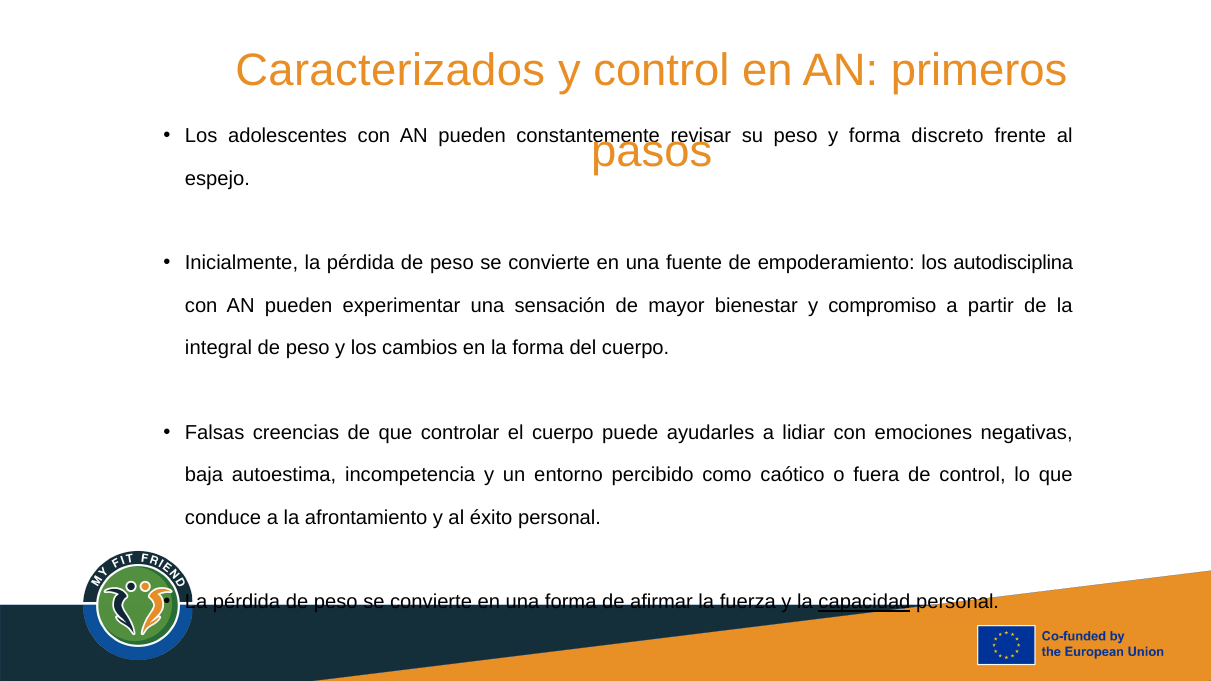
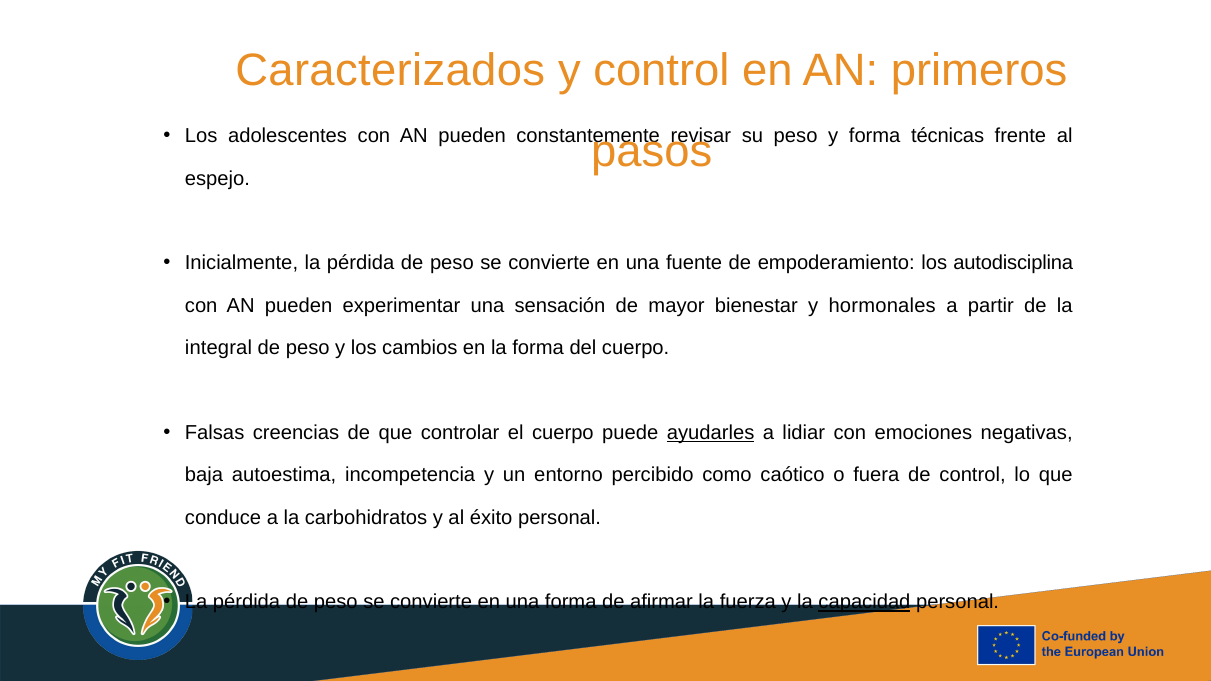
discreto: discreto -> técnicas
compromiso: compromiso -> hormonales
ayudarles underline: none -> present
afrontamiento: afrontamiento -> carbohidratos
